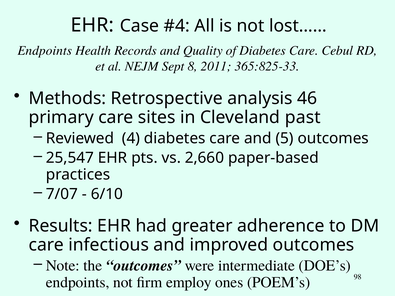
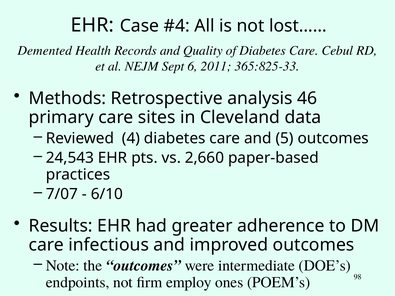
Endpoints at (45, 51): Endpoints -> Demented
8: 8 -> 6
past: past -> data
25,547: 25,547 -> 24,543
